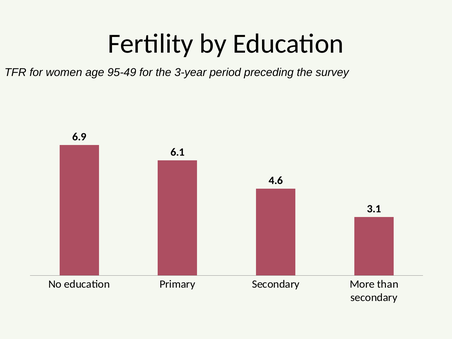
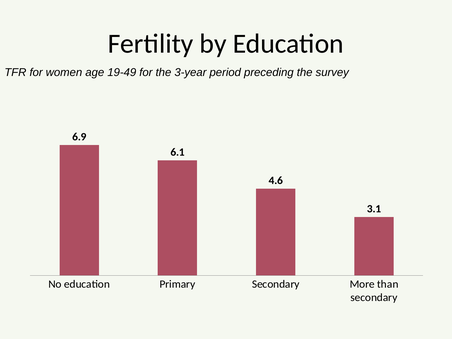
95-49: 95-49 -> 19-49
